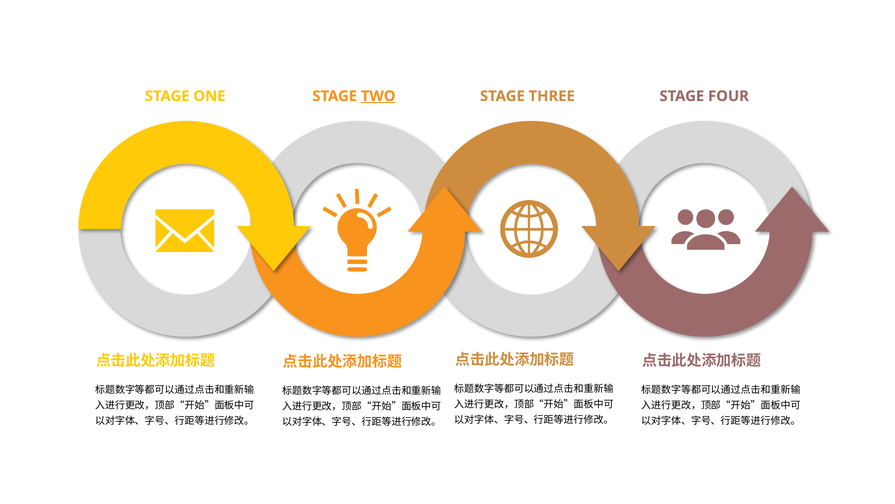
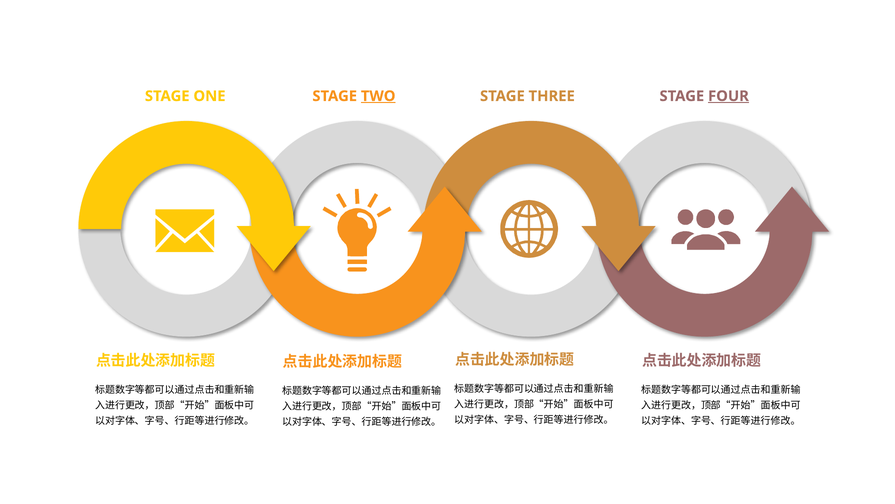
FOUR underline: none -> present
